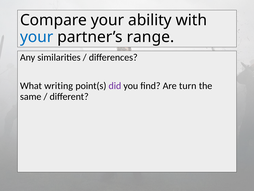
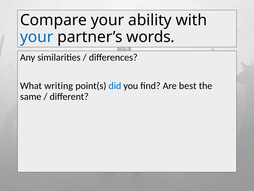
range: range -> words
did colour: purple -> blue
turn: turn -> best
